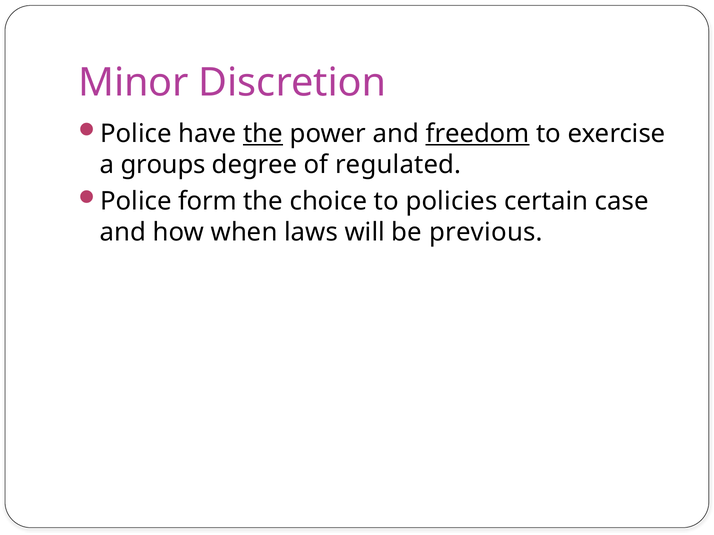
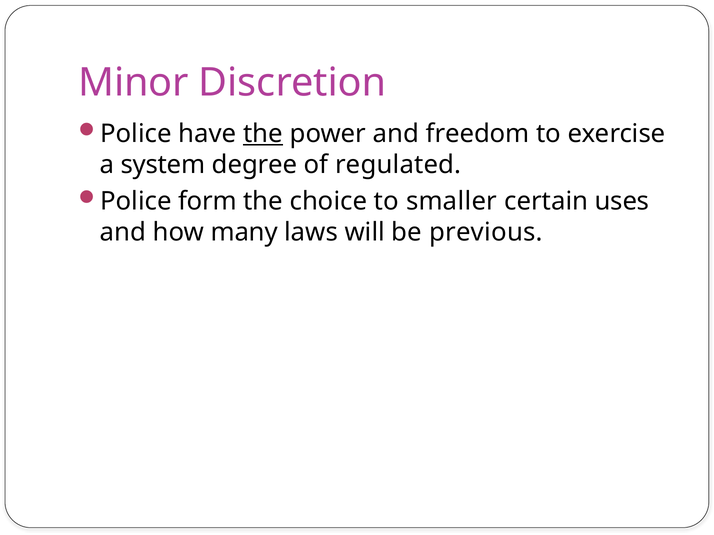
freedom underline: present -> none
groups: groups -> system
policies: policies -> smaller
case: case -> uses
when: when -> many
